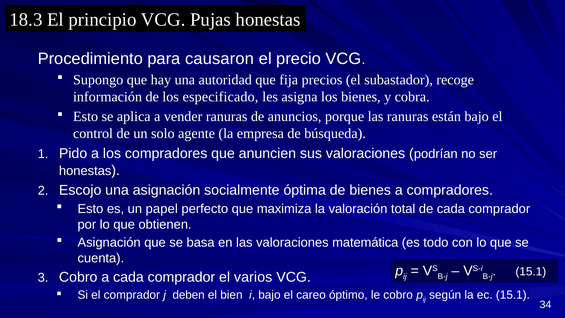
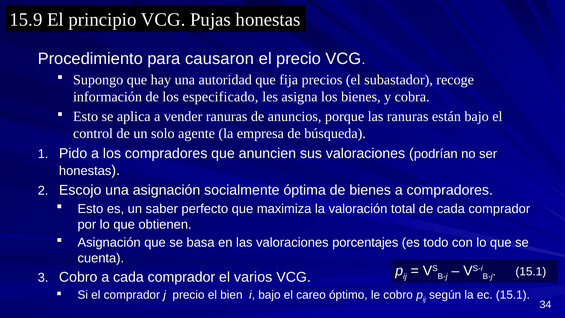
18.3: 18.3 -> 15.9
papel: papel -> saber
matemática: matemática -> porcentajes
j deben: deben -> precio
